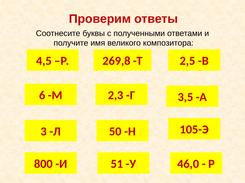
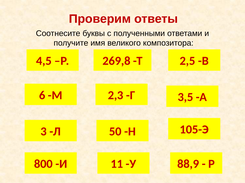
51: 51 -> 11
46,0: 46,0 -> 88,9
